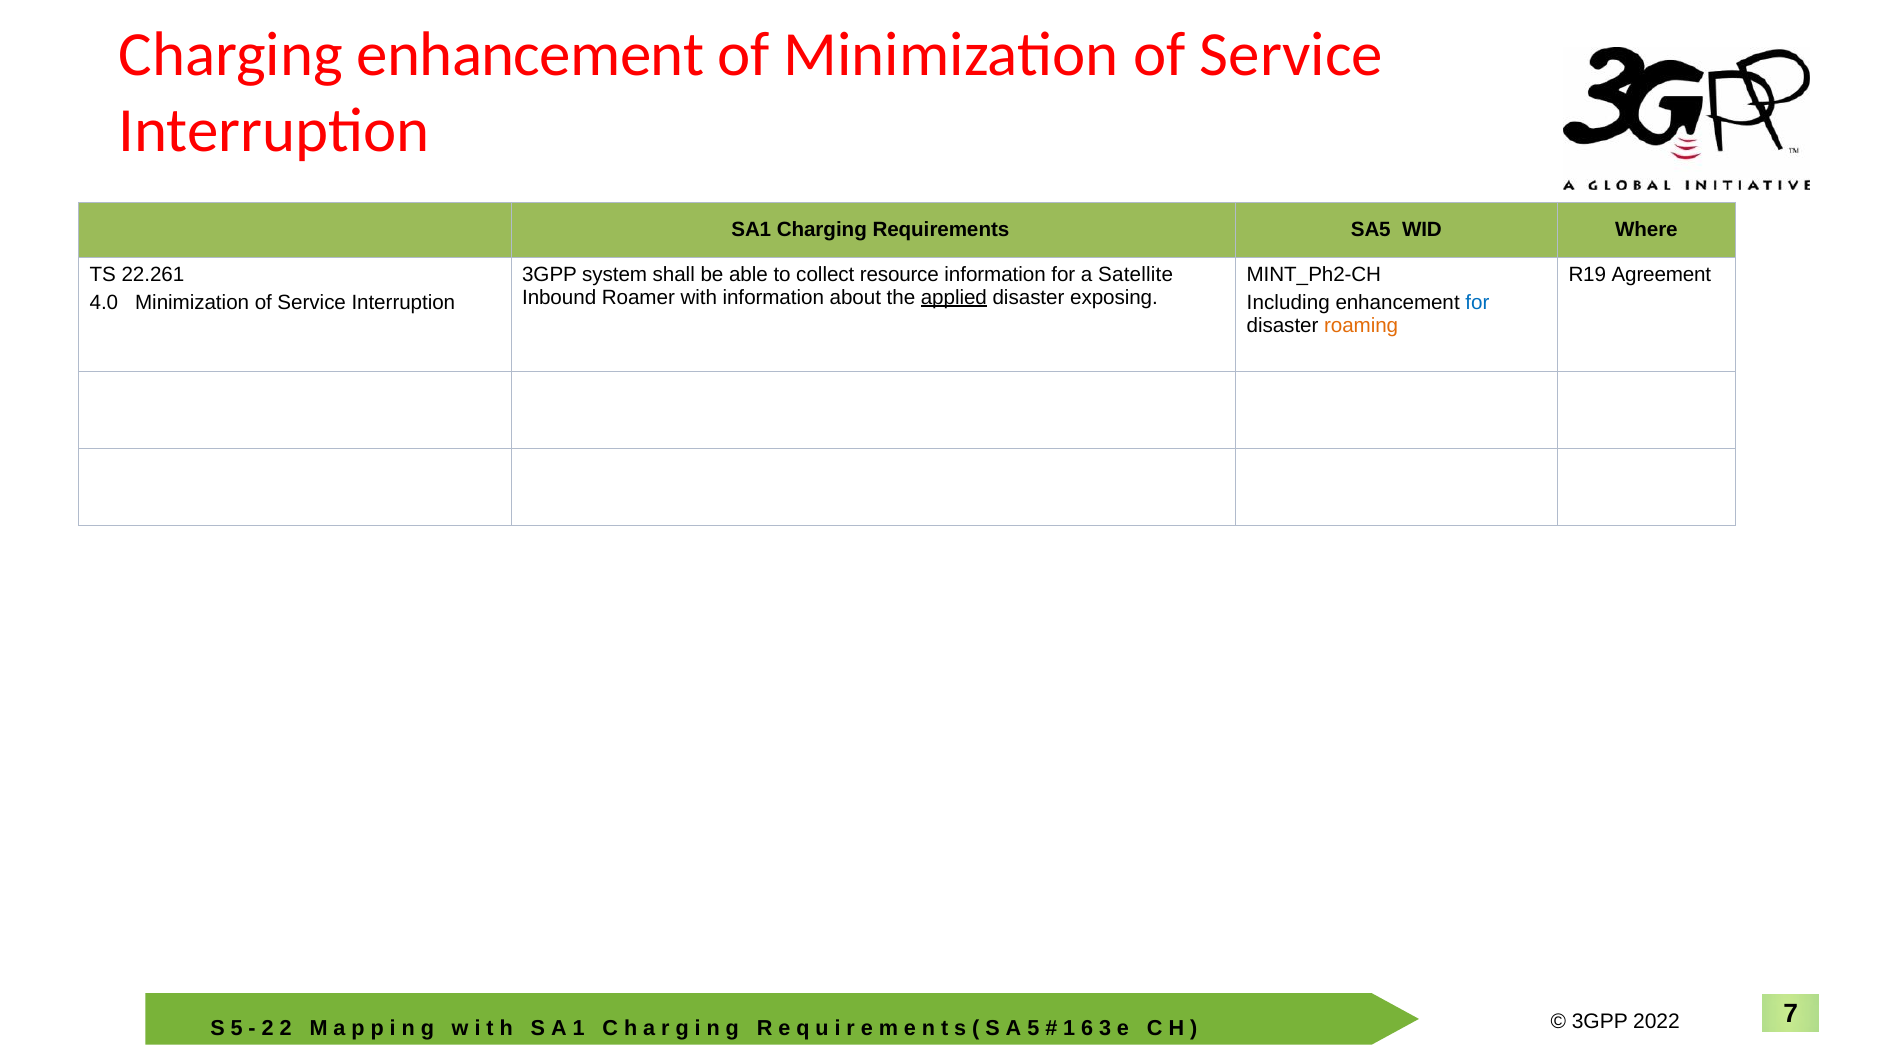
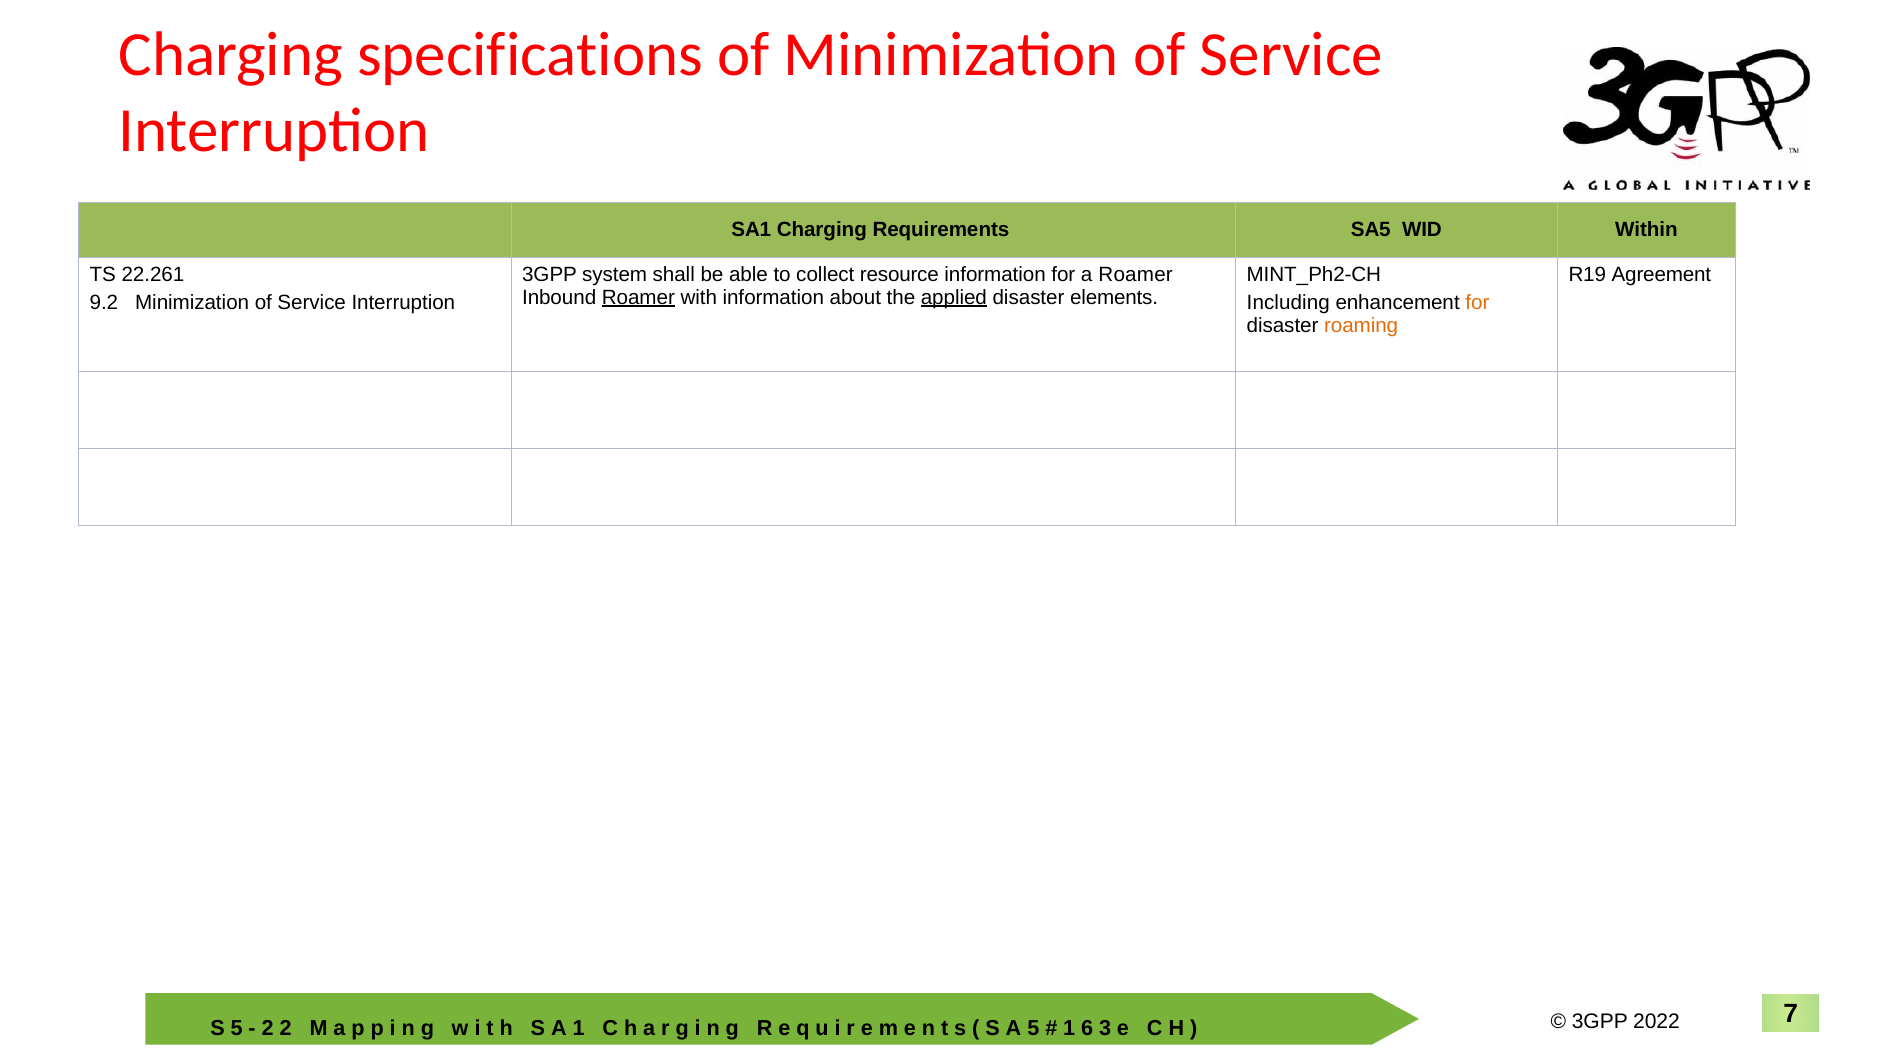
Charging enhancement: enhancement -> specifications
Where: Where -> Within
a Satellite: Satellite -> Roamer
Roamer at (638, 297) underline: none -> present
exposing: exposing -> elements
4.0: 4.0 -> 9.2
for at (1477, 303) colour: blue -> orange
